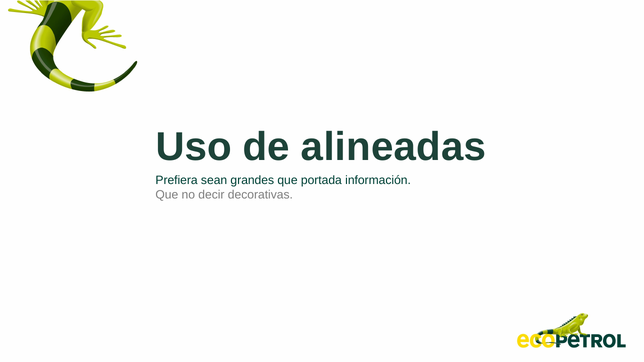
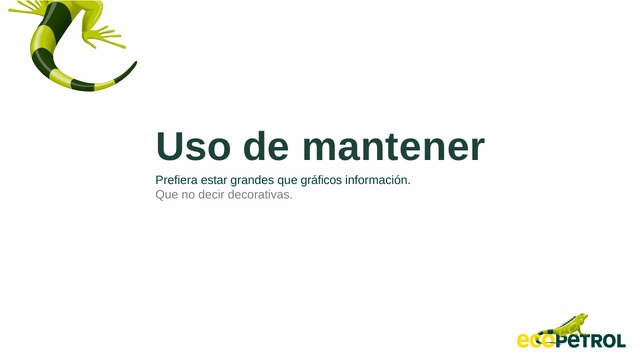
alineadas: alineadas -> mantener
sean: sean -> estar
portada: portada -> gráficos
